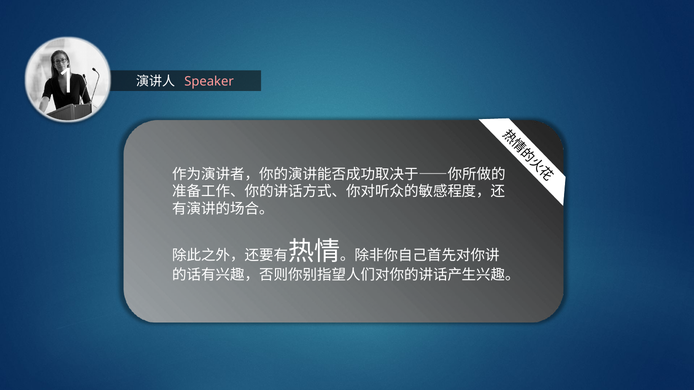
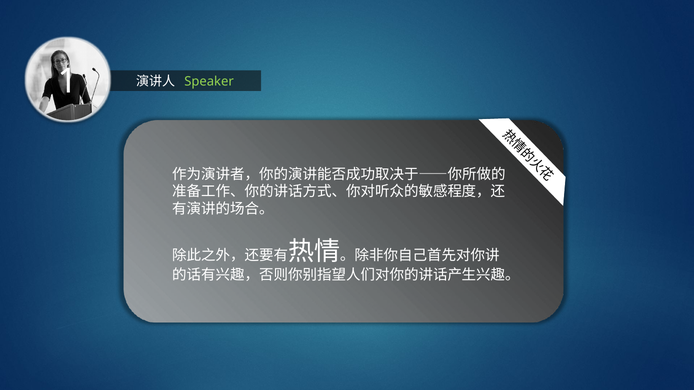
Speaker colour: pink -> light green
